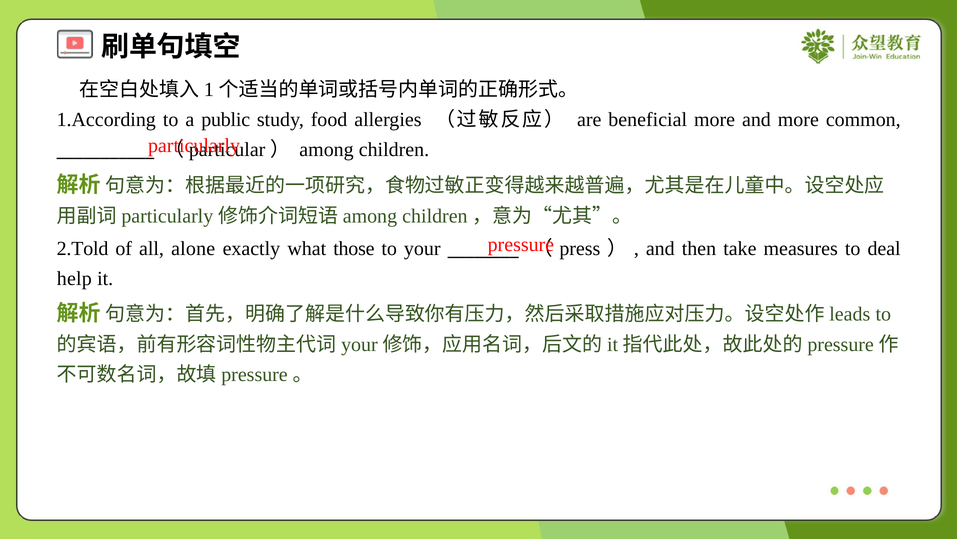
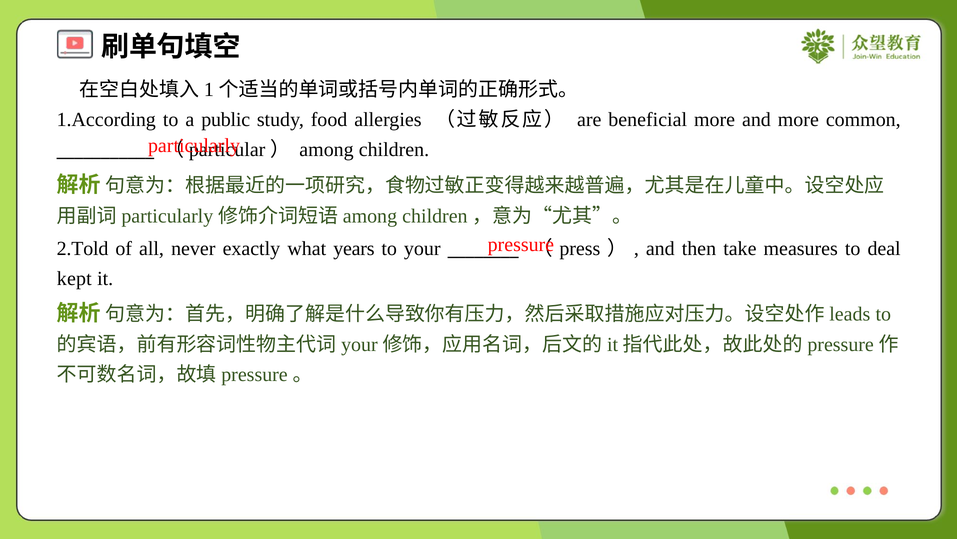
alone: alone -> never
those: those -> years
help: help -> kept
